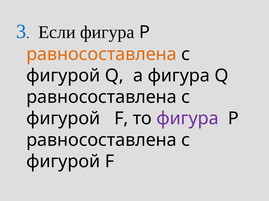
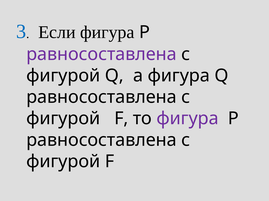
равносоставлена at (101, 54) colour: orange -> purple
